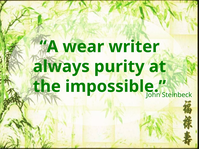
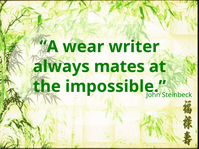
purity: purity -> mates
